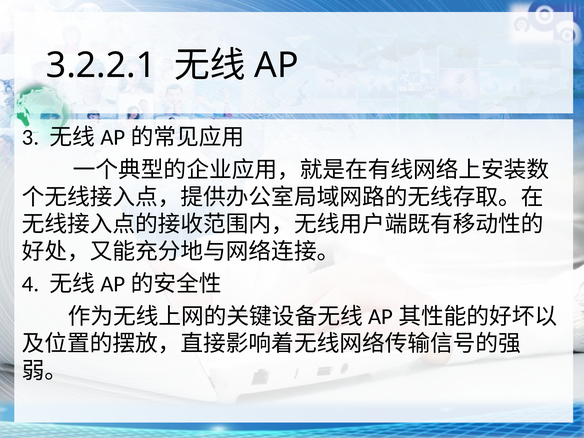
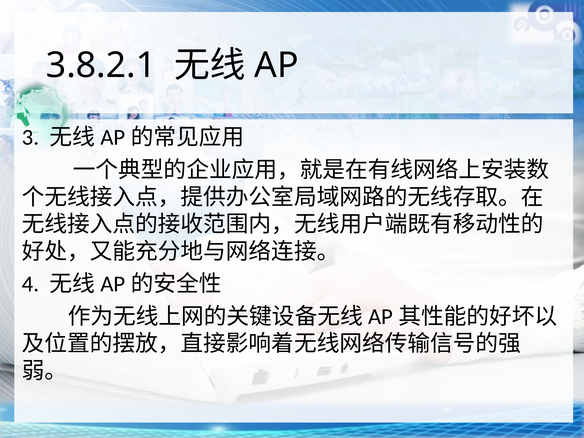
3.2.2.1: 3.2.2.1 -> 3.8.2.1
